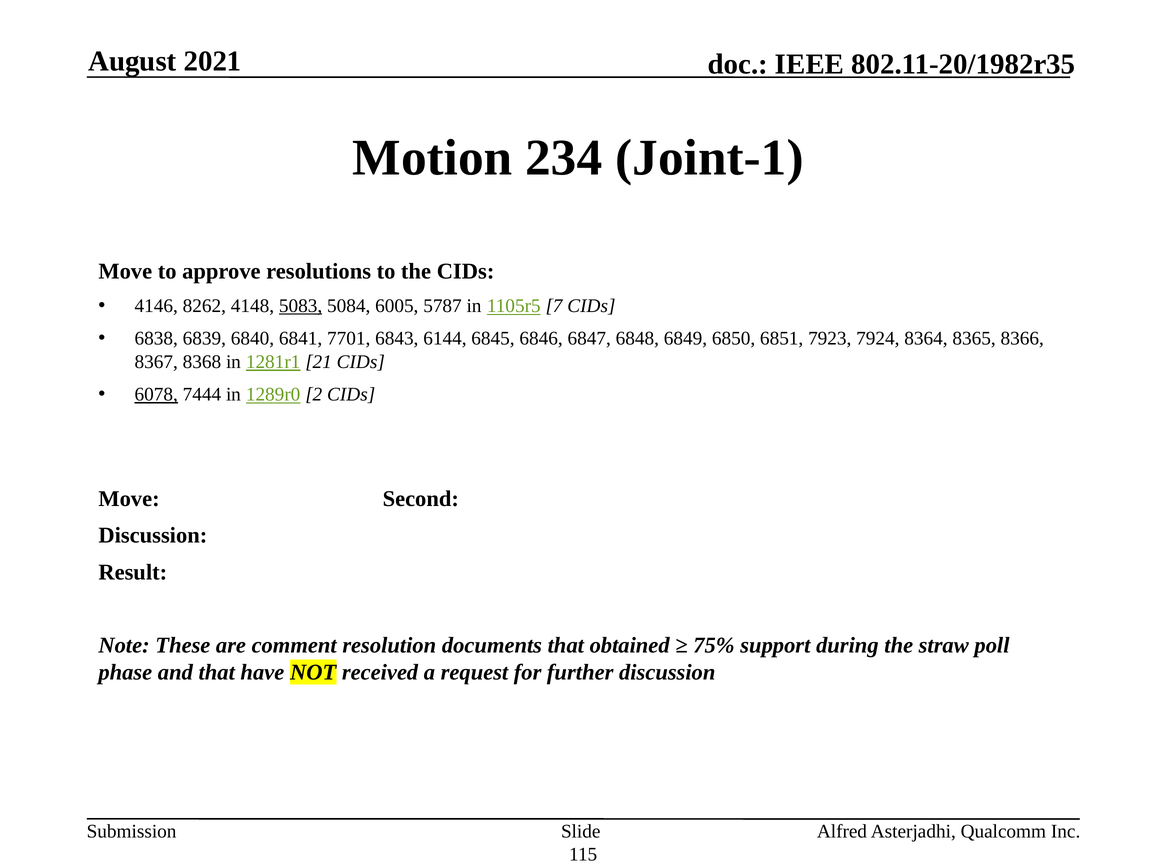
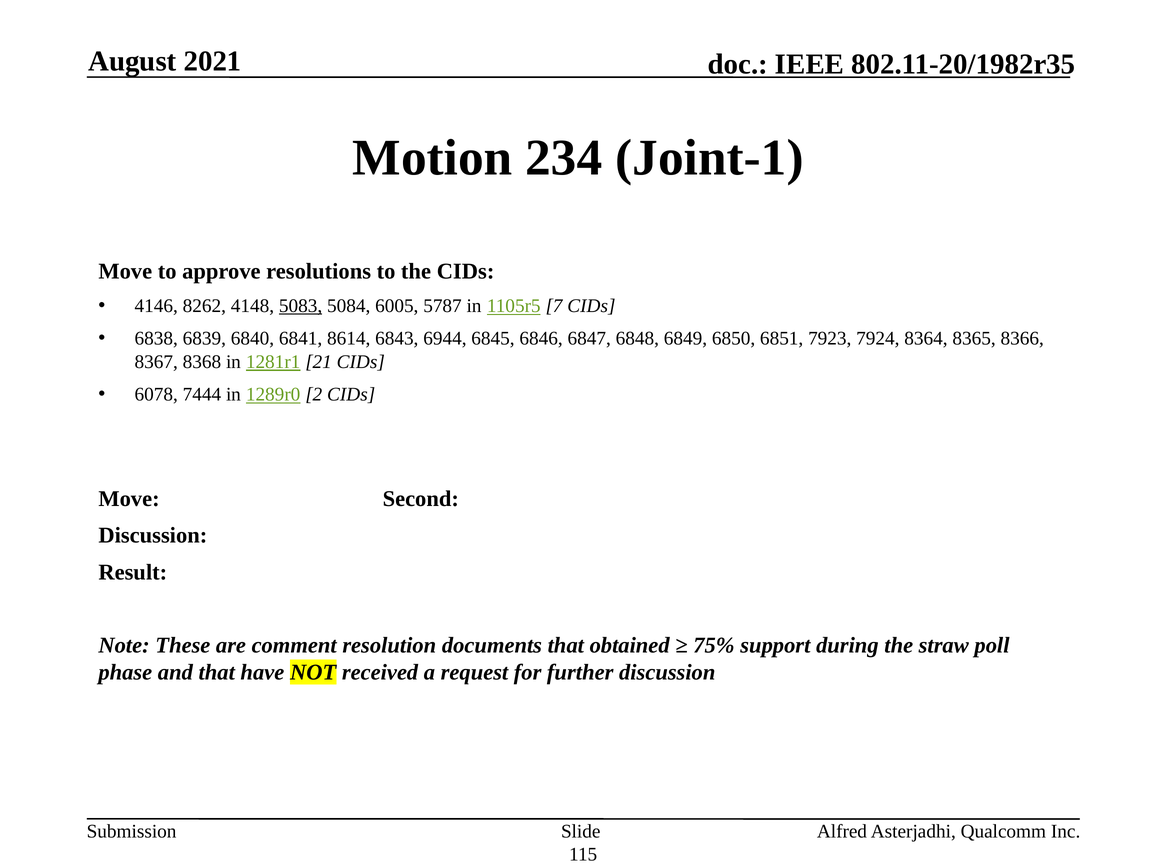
7701: 7701 -> 8614
6144: 6144 -> 6944
6078 underline: present -> none
